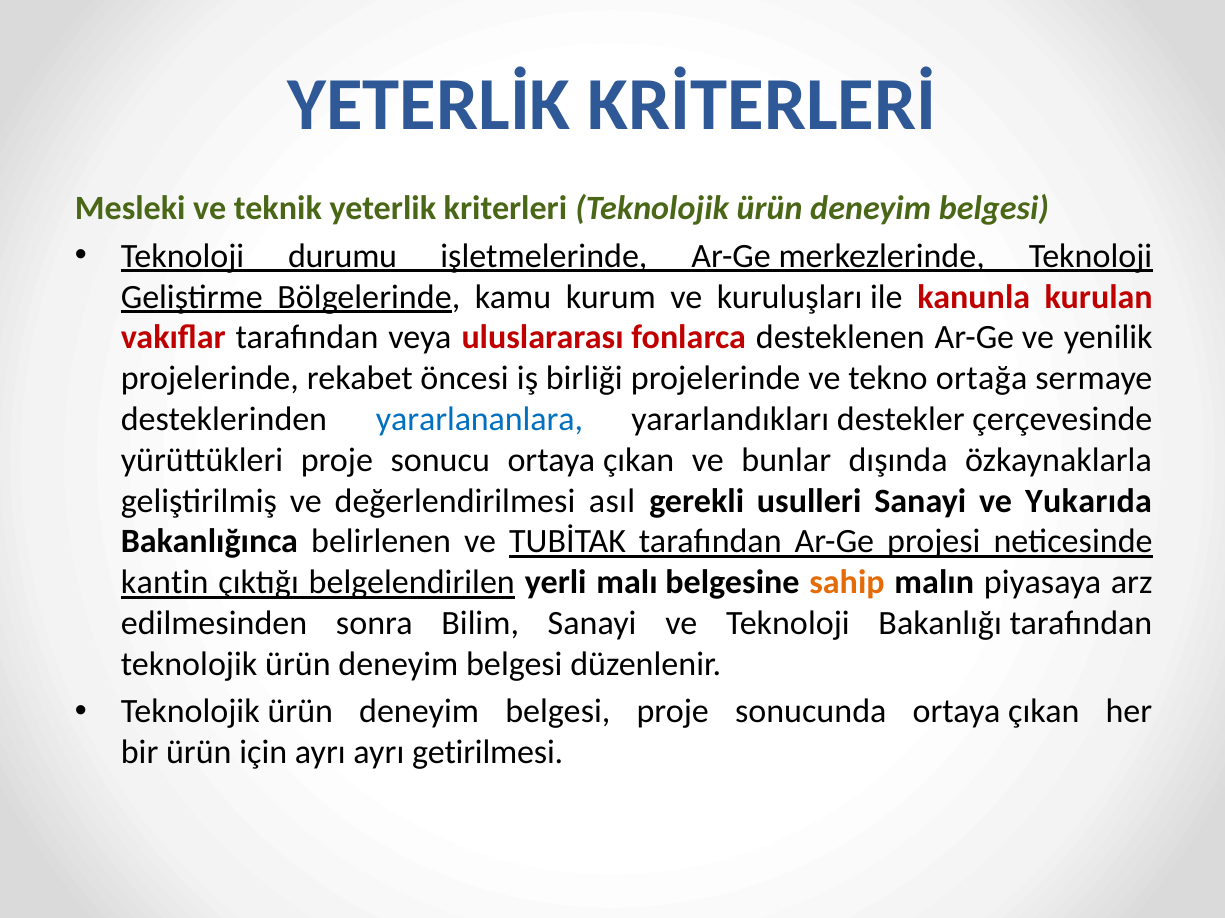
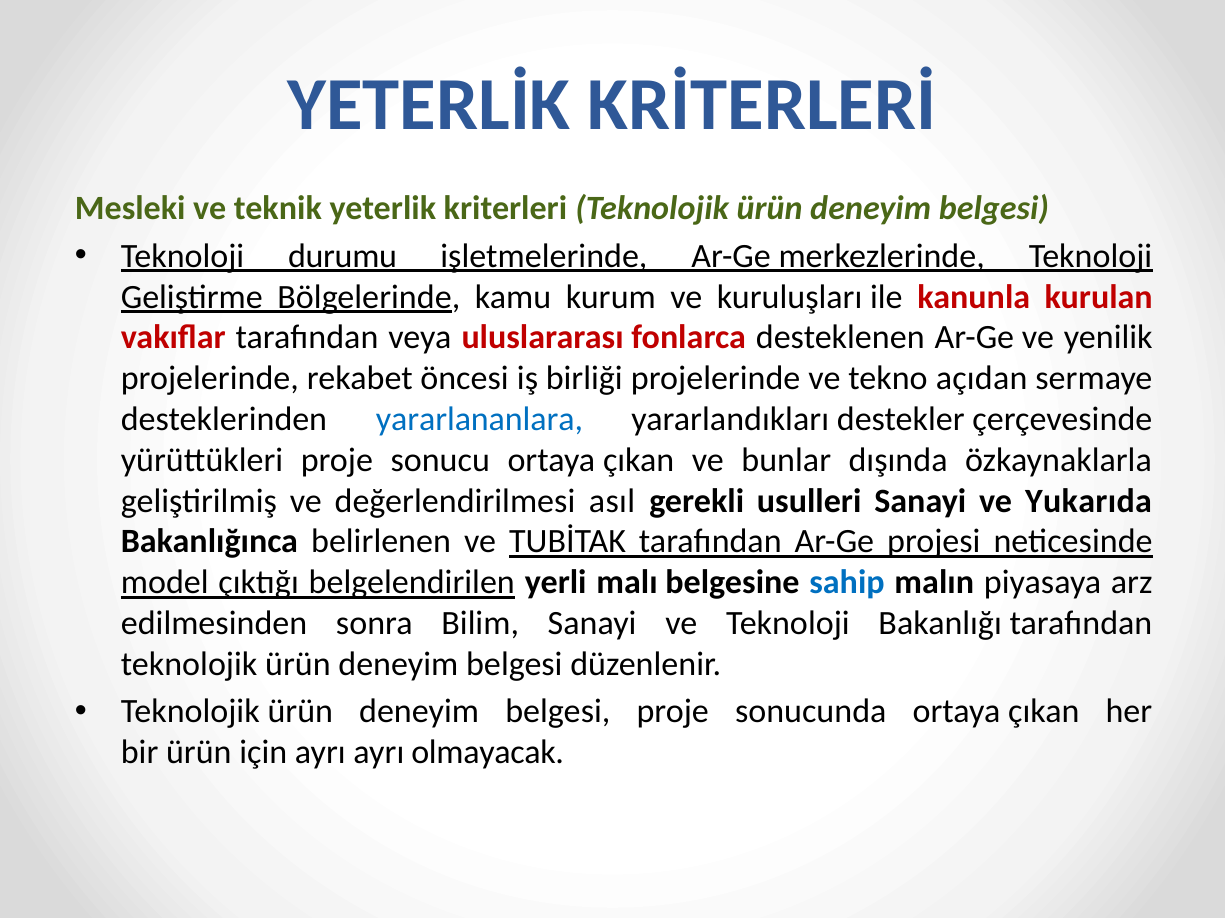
ortağa: ortağa -> açıdan
kantin: kantin -> model
sahip colour: orange -> blue
getirilmesi: getirilmesi -> olmayacak
